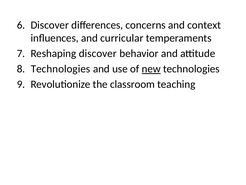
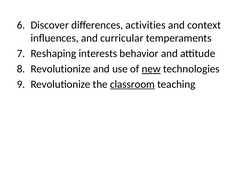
concerns: concerns -> activities
Reshaping discover: discover -> interests
Technologies at (61, 69): Technologies -> Revolutionize
classroom underline: none -> present
